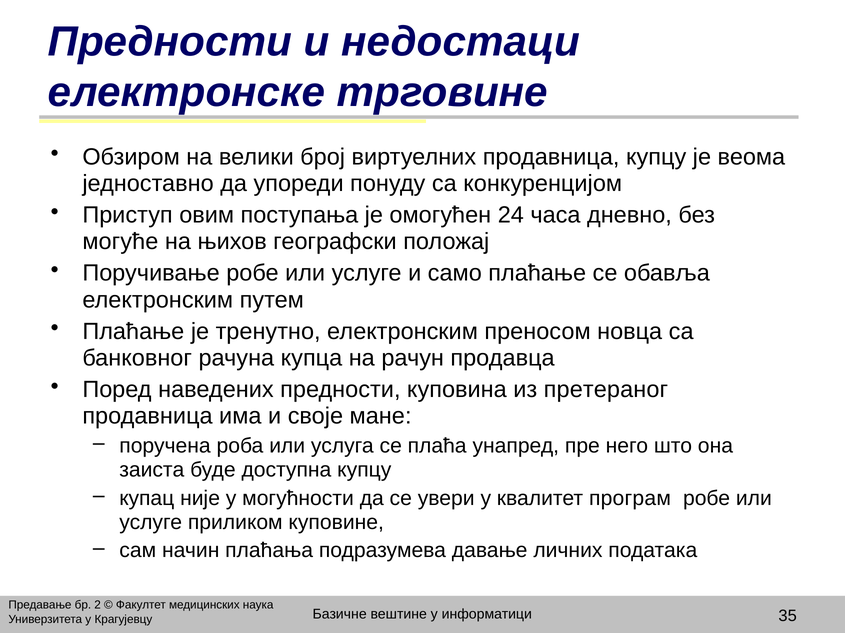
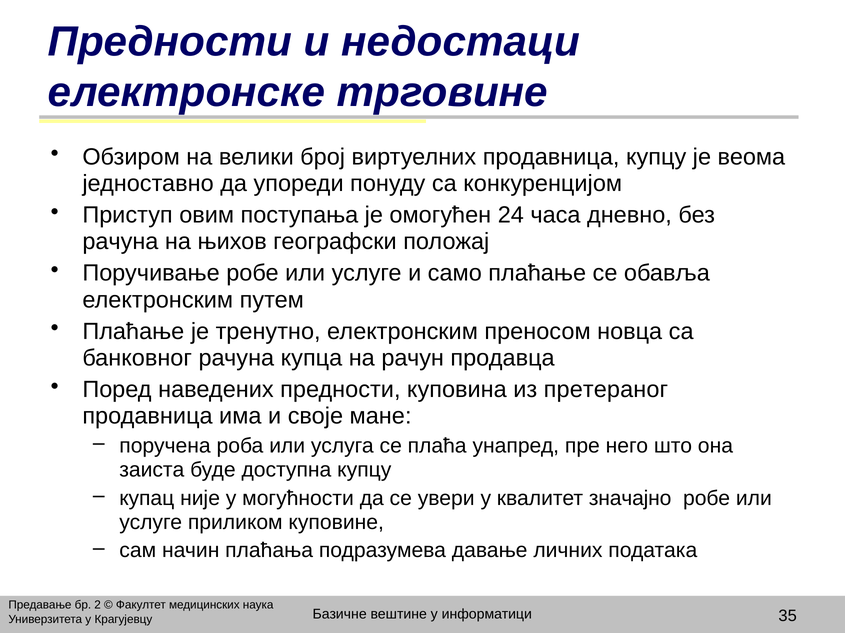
могуће at (120, 242): могуће -> рачуна
програм: програм -> значајно
